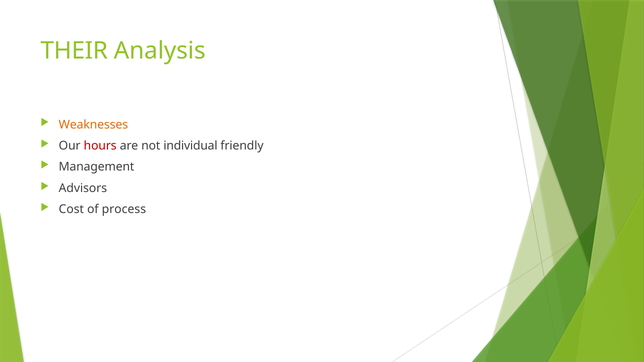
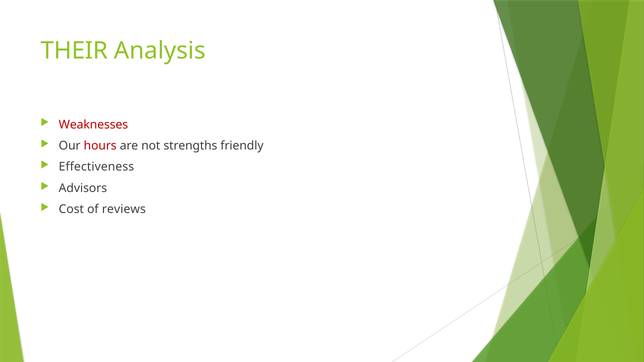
Weaknesses colour: orange -> red
individual: individual -> strengths
Management: Management -> Effectiveness
process: process -> reviews
